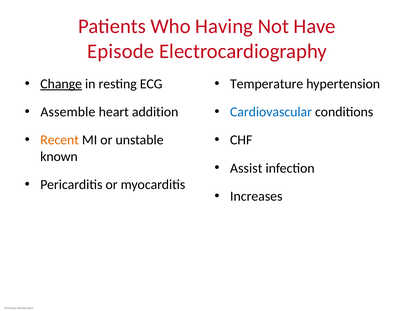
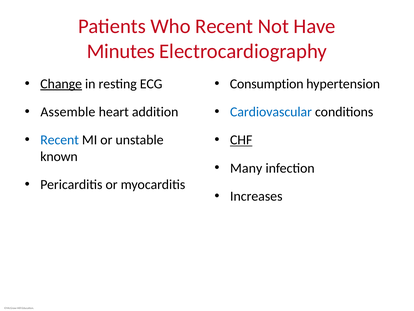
Who Having: Having -> Recent
Episode: Episode -> Minutes
Temperature: Temperature -> Consumption
Recent at (60, 140) colour: orange -> blue
CHF underline: none -> present
Assist: Assist -> Many
